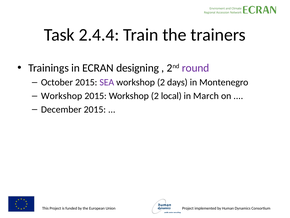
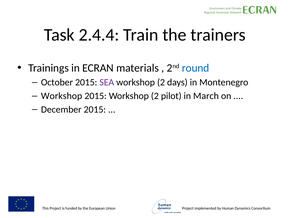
designing: designing -> materials
round colour: purple -> blue
local: local -> pilot
